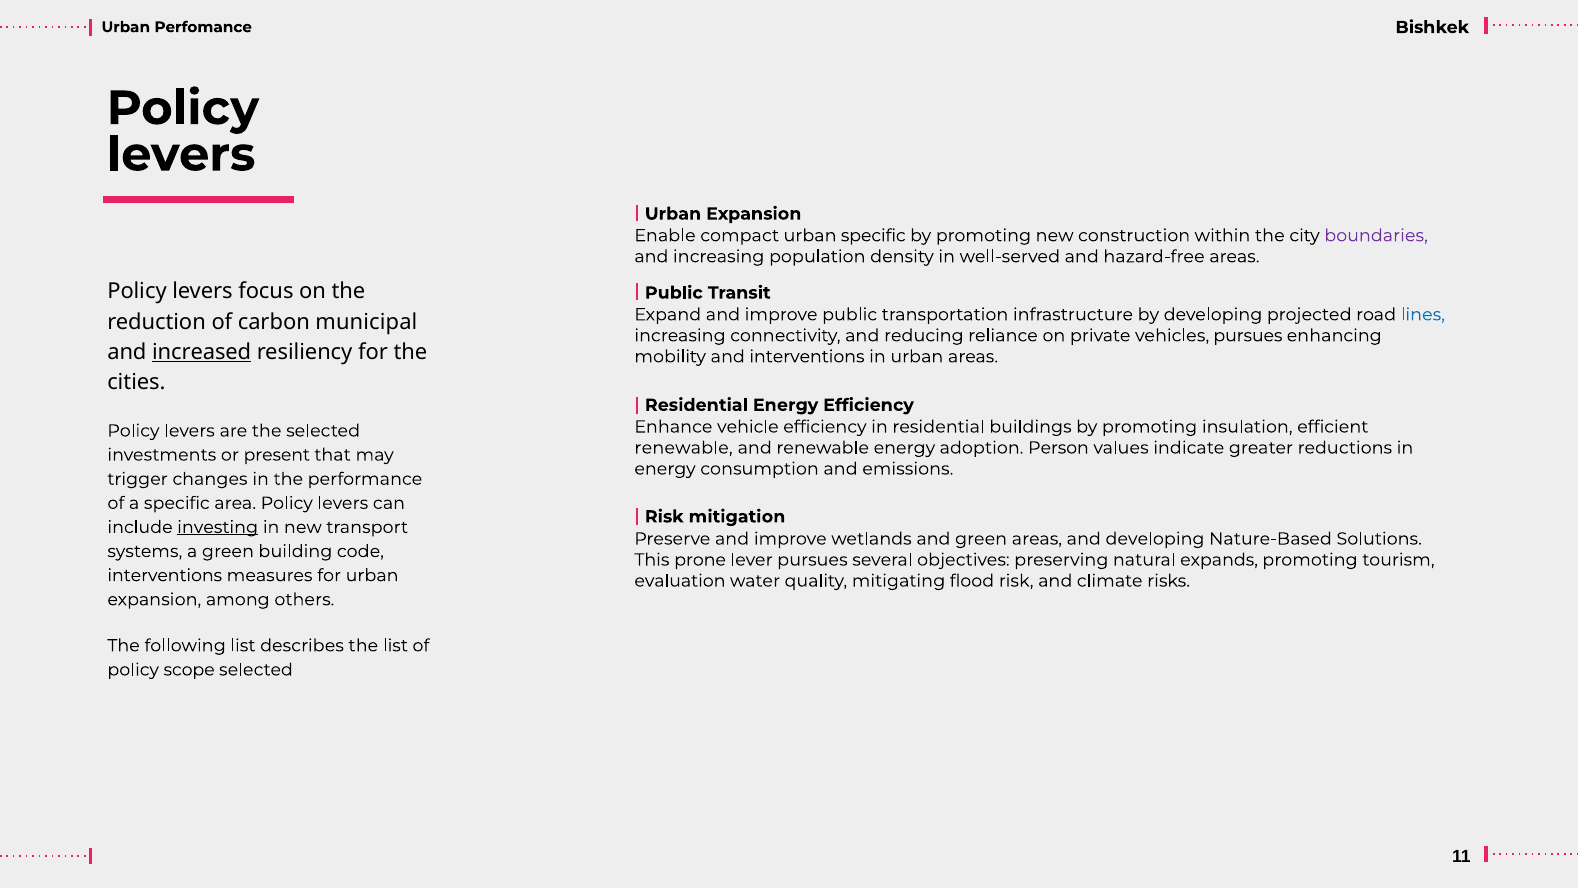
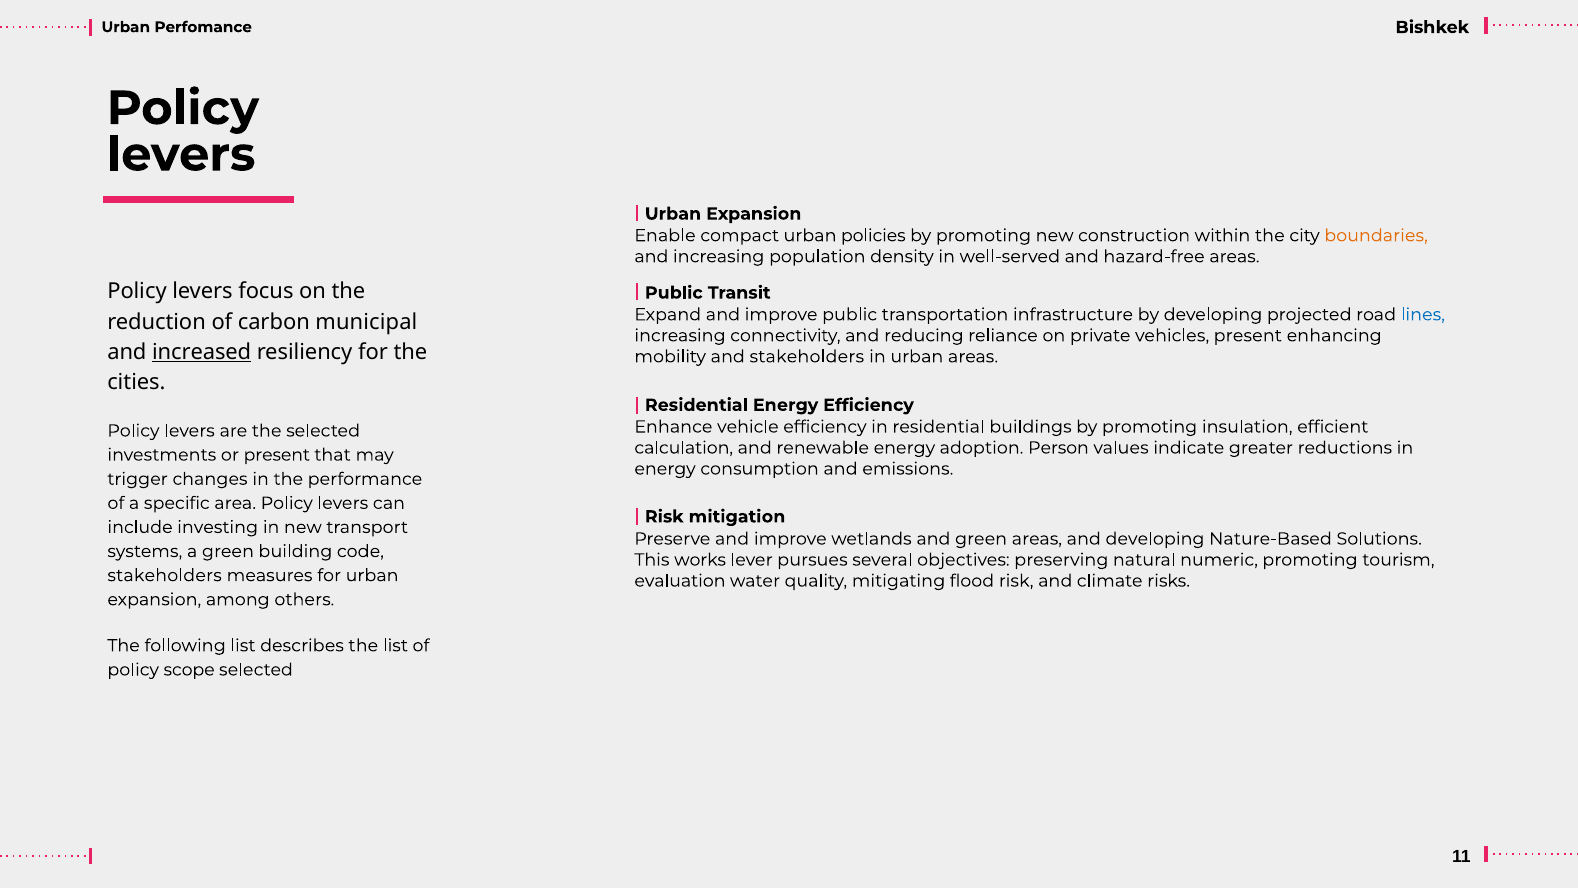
urban specific: specific -> policies
boundaries colour: purple -> orange
vehicles pursues: pursues -> present
and interventions: interventions -> stakeholders
renewable at (684, 448): renewable -> calculation
investing underline: present -> none
prone: prone -> works
expands: expands -> numeric
interventions at (165, 575): interventions -> stakeholders
